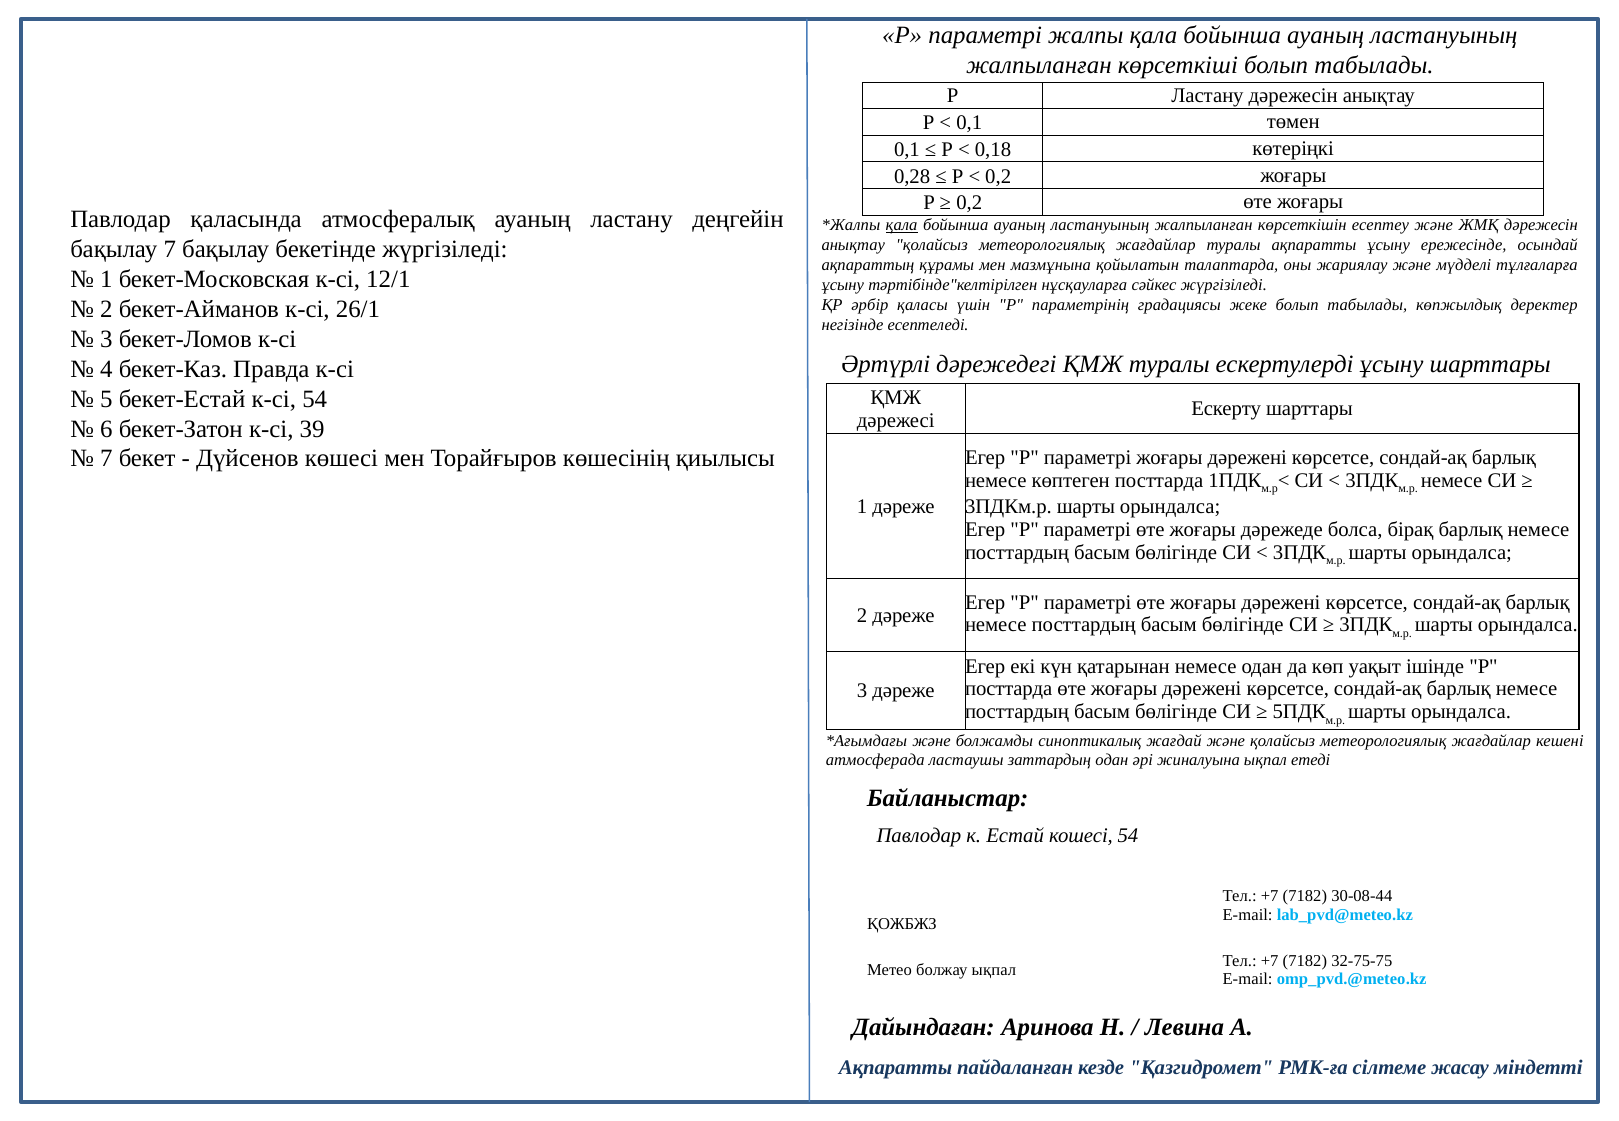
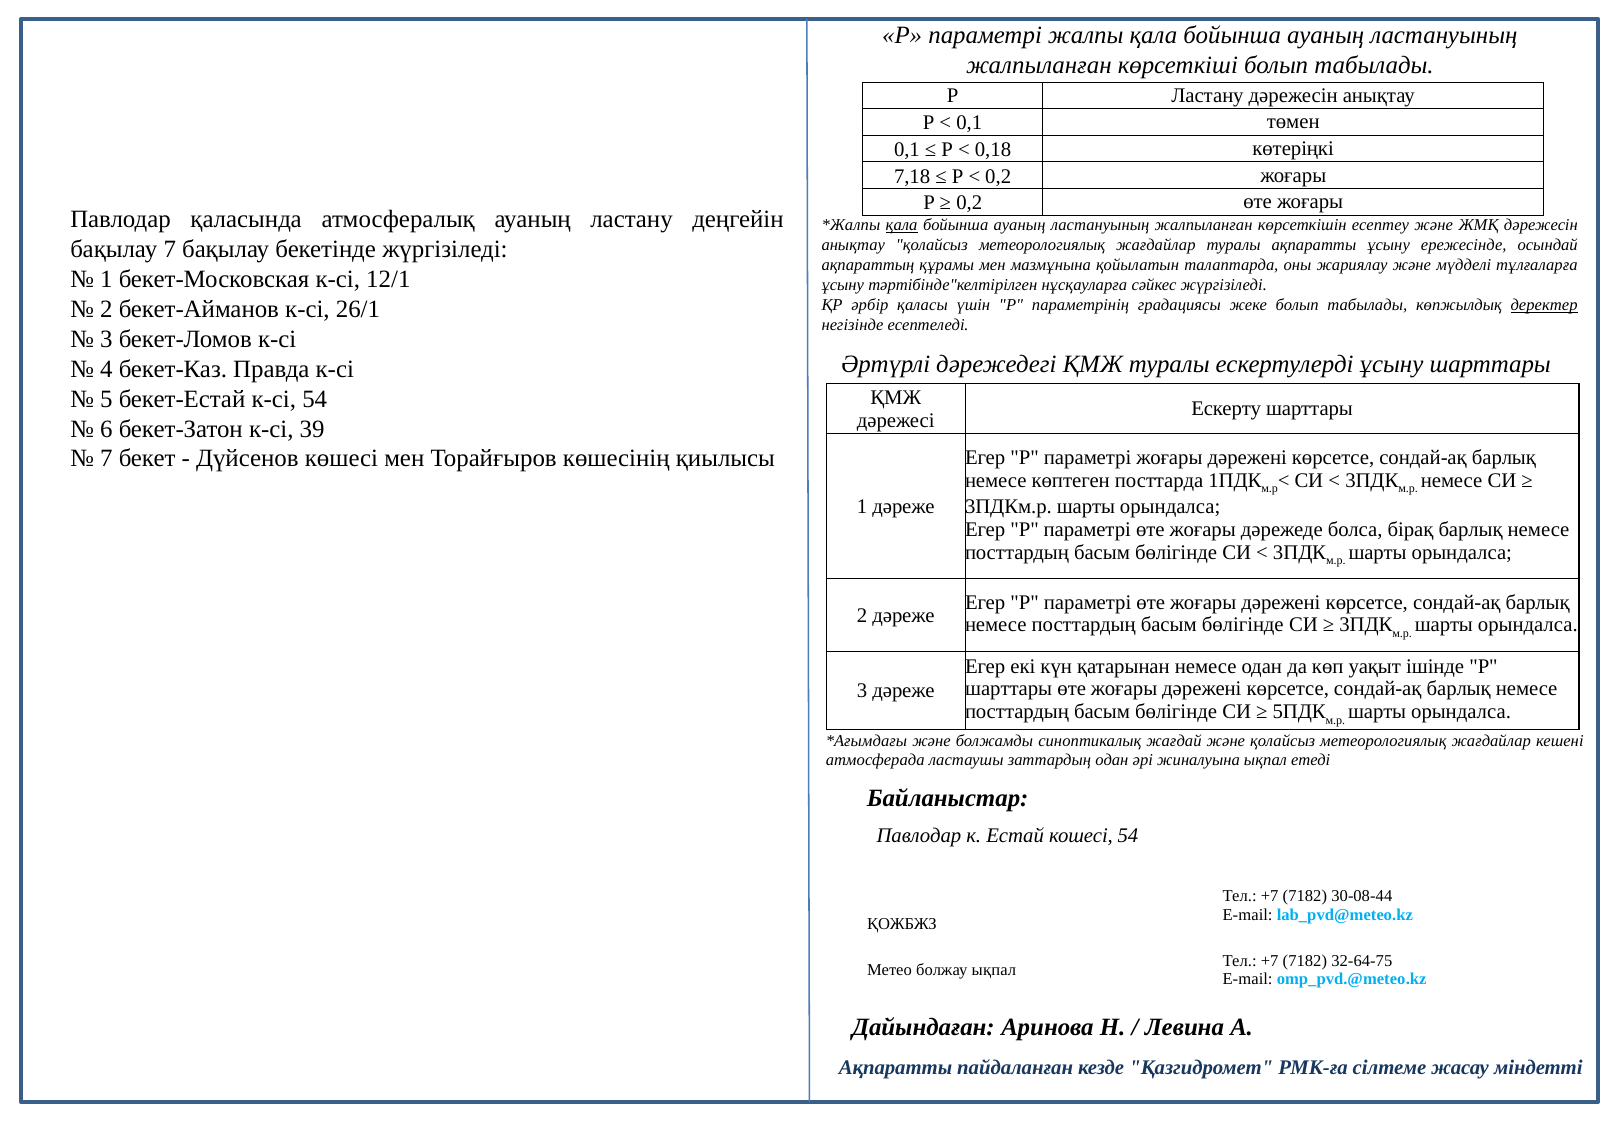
0,28: 0,28 -> 7,18
деректер underline: none -> present
посттарда at (1009, 689): посттарда -> шарттары
32-75-75: 32-75-75 -> 32-64-75
